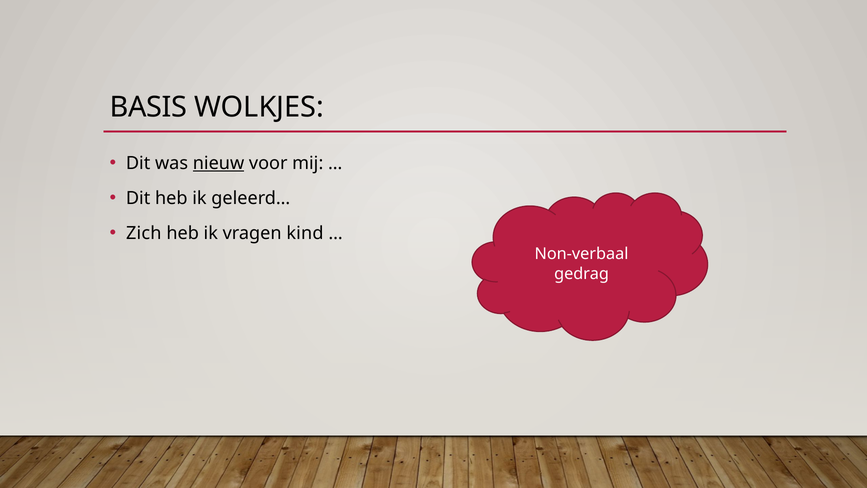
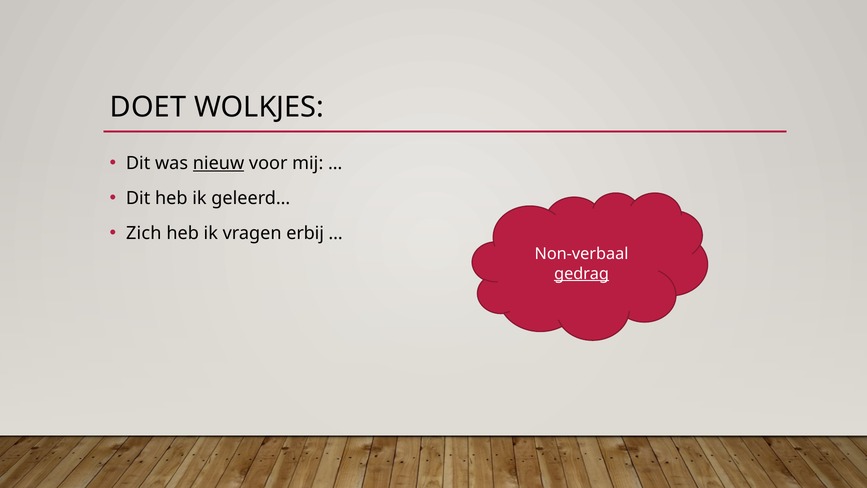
BASIS: BASIS -> DOET
kind: kind -> erbij
gedrag underline: none -> present
